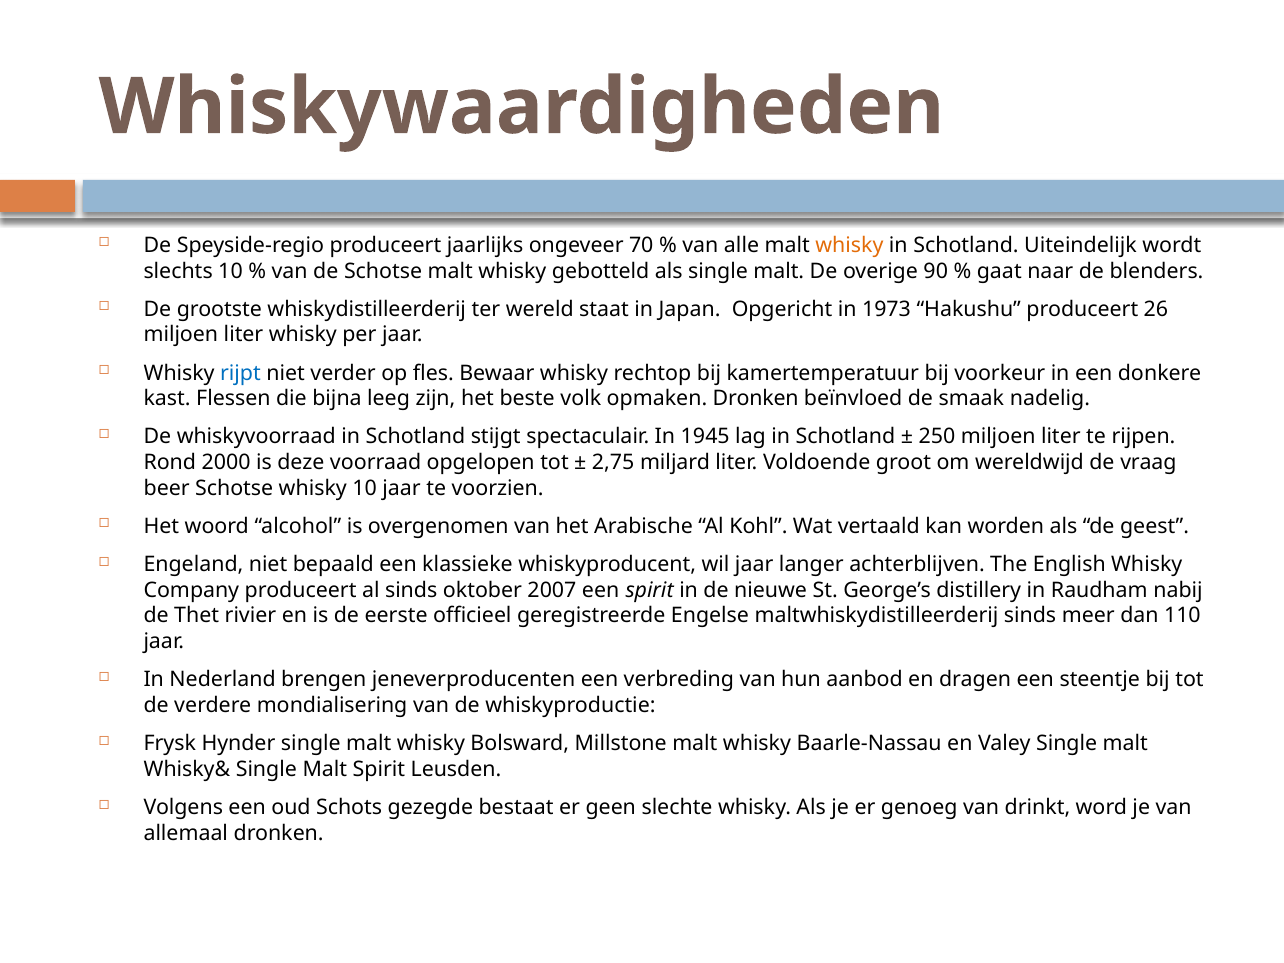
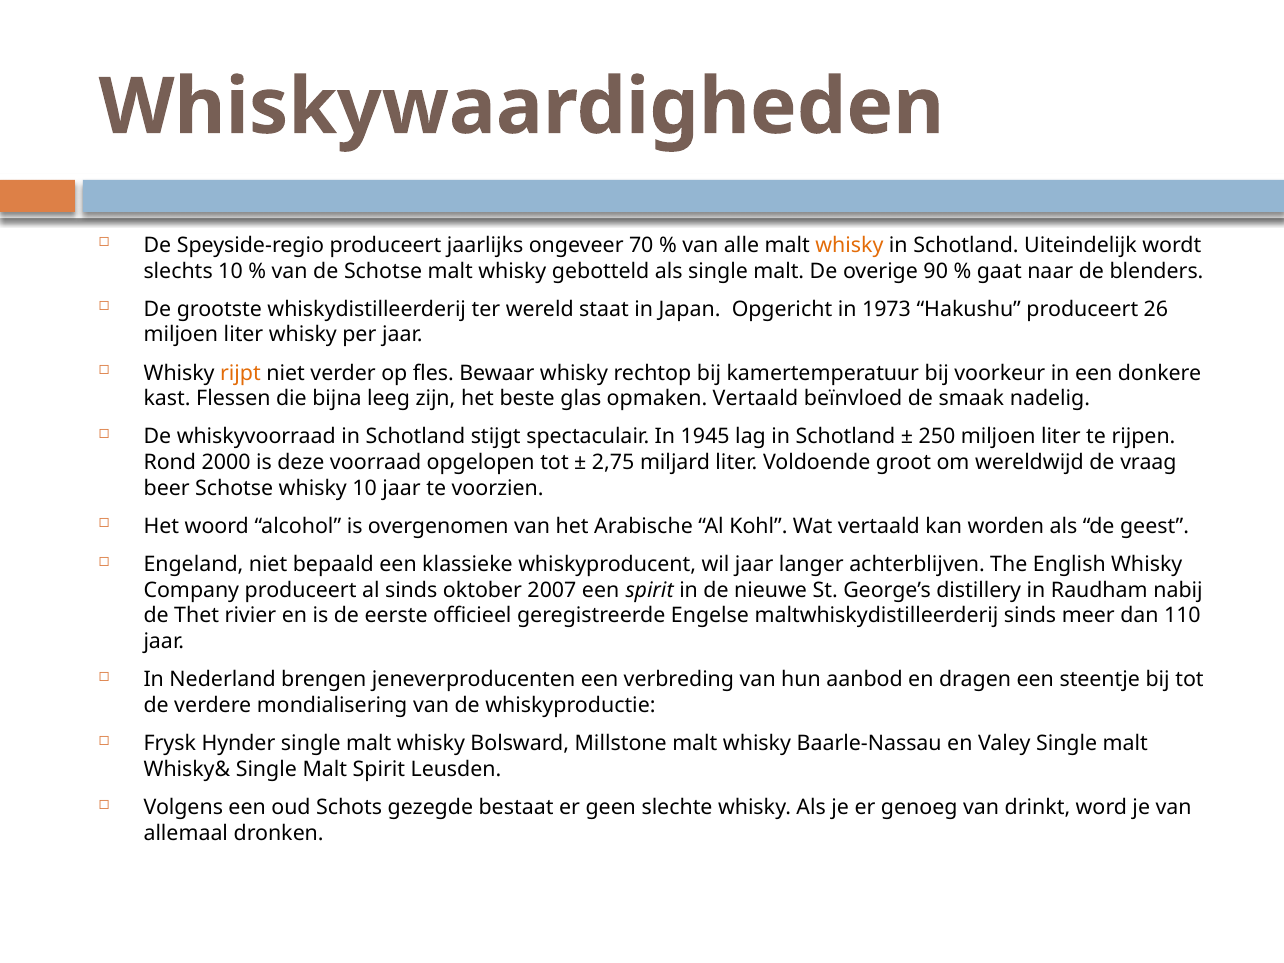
rijpt colour: blue -> orange
volk: volk -> glas
opmaken Dronken: Dronken -> Vertaald
